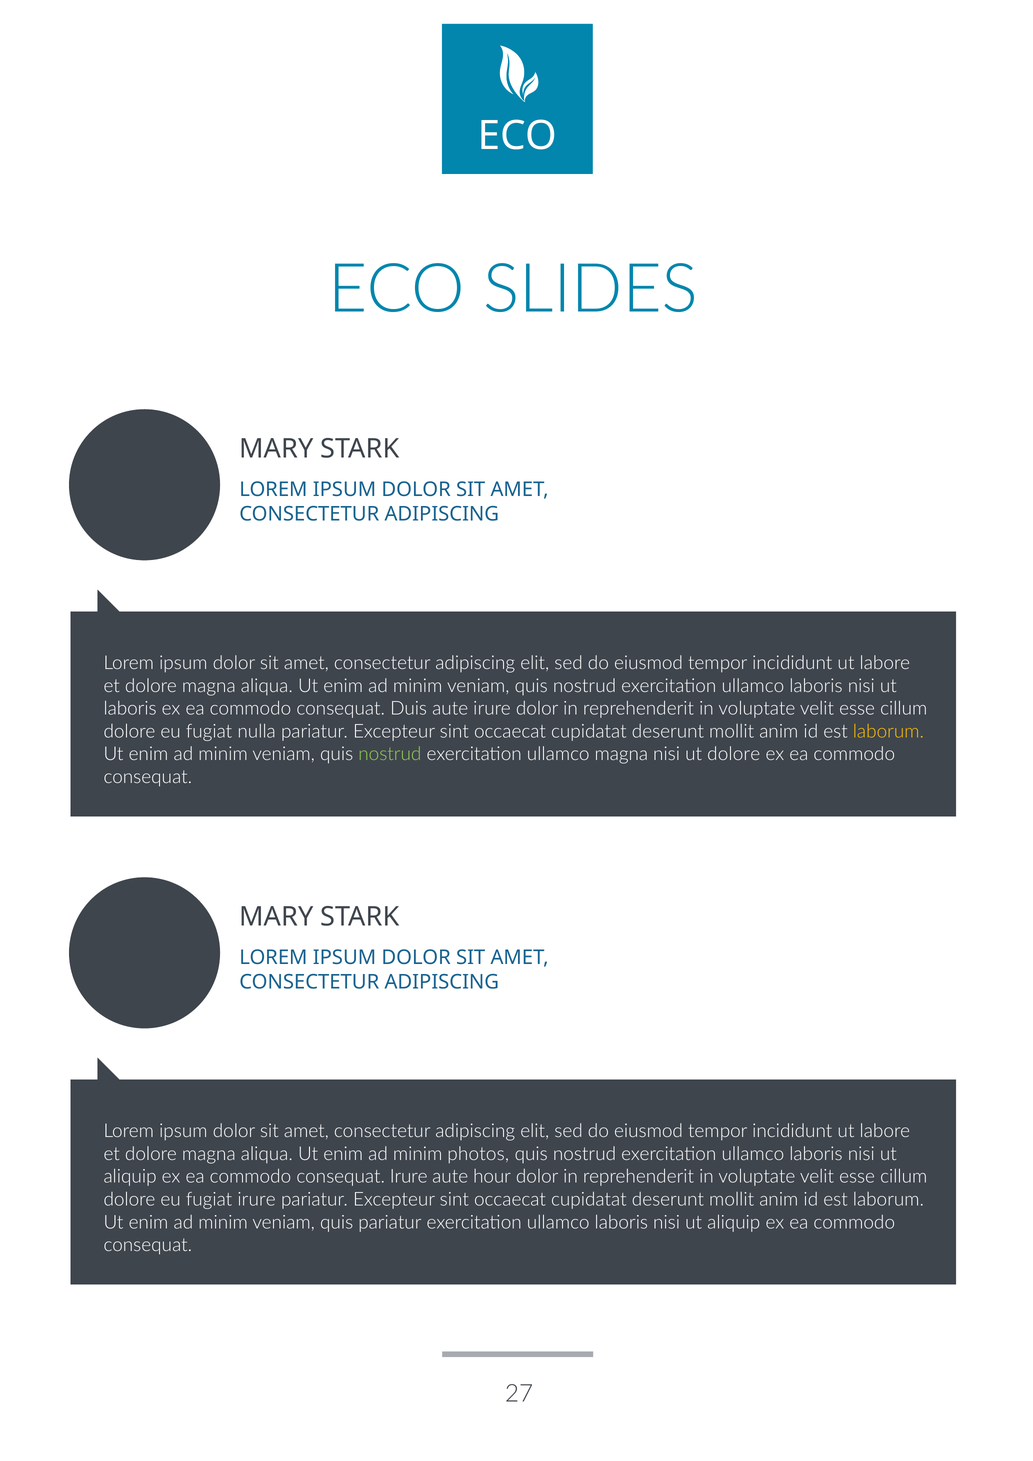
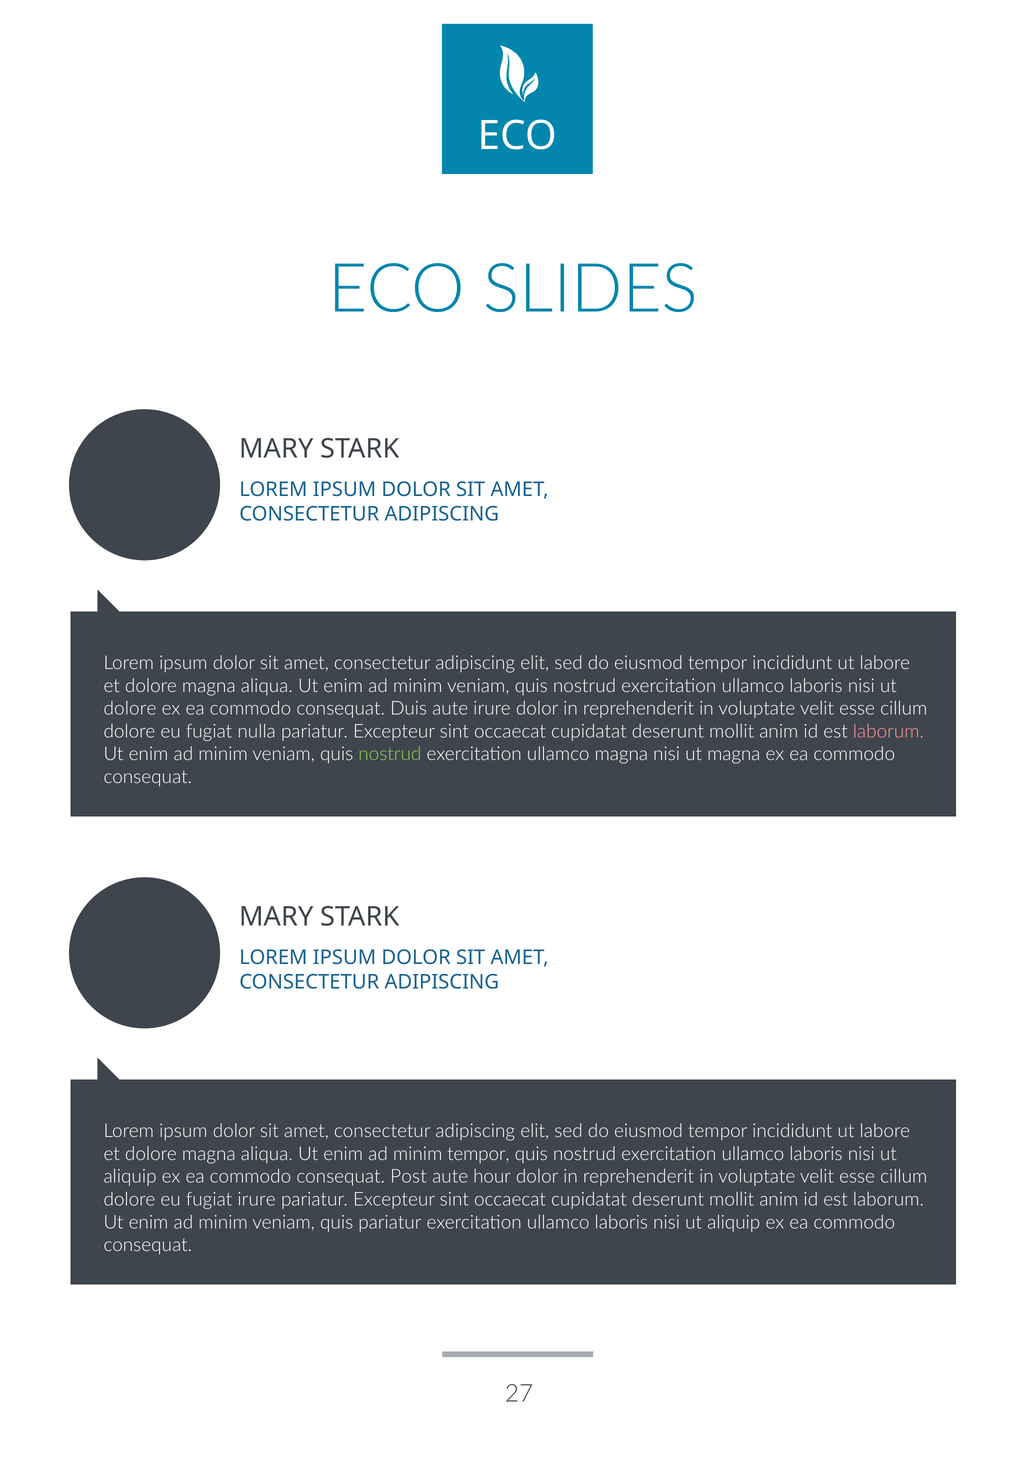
laboris at (130, 708): laboris -> dolore
laborum at (888, 731) colour: yellow -> pink
ut dolore: dolore -> magna
minim photos: photos -> tempor
consequat Irure: Irure -> Post
